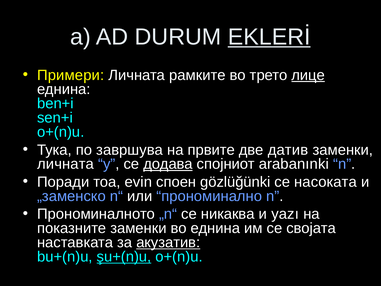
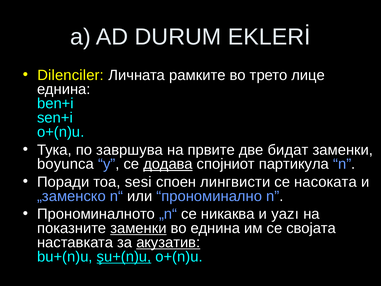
EKLERİ underline: present -> none
Примери: Примери -> Dilenciler
лице underline: present -> none
датив: датив -> бидат
личната at (66, 164): личната -> boyunca
arabanınki: arabanınki -> партикула
evin: evin -> sesi
gözlüğünki: gözlüğünki -> лингвисти
заменки at (138, 228) underline: none -> present
